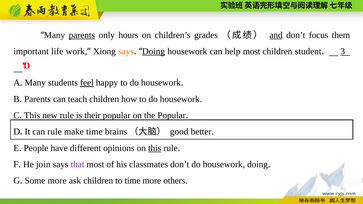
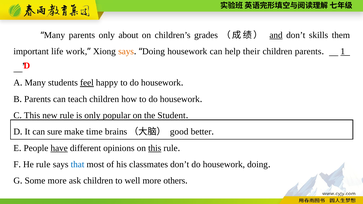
parents at (82, 35) underline: present -> none
hours: hours -> about
focus: focus -> skills
Doing at (154, 51) underline: present -> none
help most: most -> their
children student: student -> parents
3: 3 -> 1
is their: their -> only
the Popular: Popular -> Student
can rule: rule -> sure
have underline: none -> present
He join: join -> rule
that colour: purple -> blue
to time: time -> well
